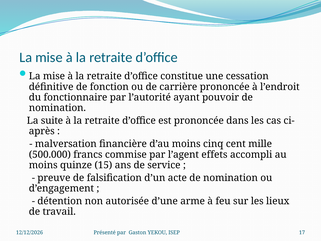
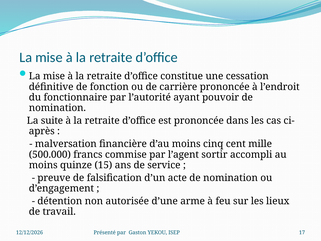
effets: effets -> sortir
